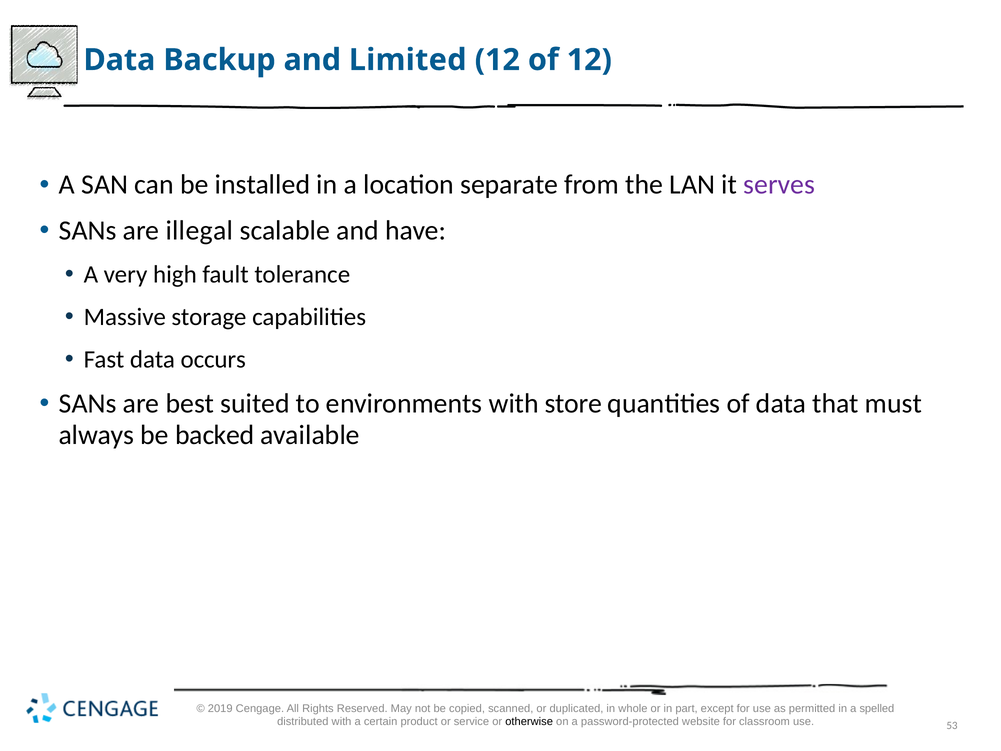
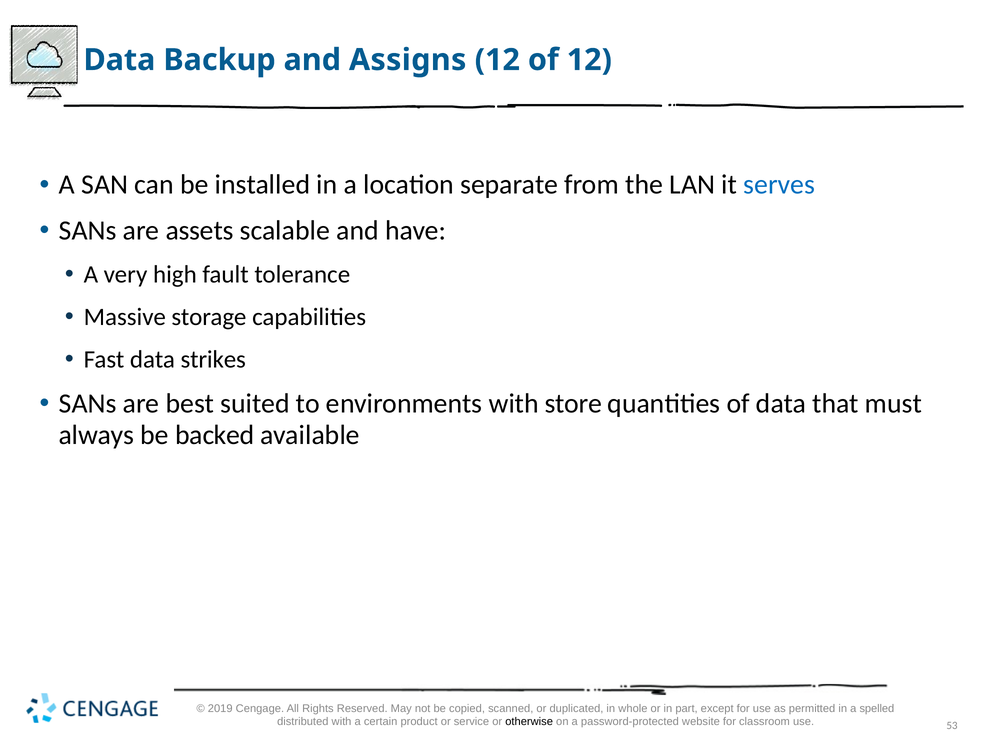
Limited: Limited -> Assigns
serves colour: purple -> blue
illegal: illegal -> assets
occurs: occurs -> strikes
